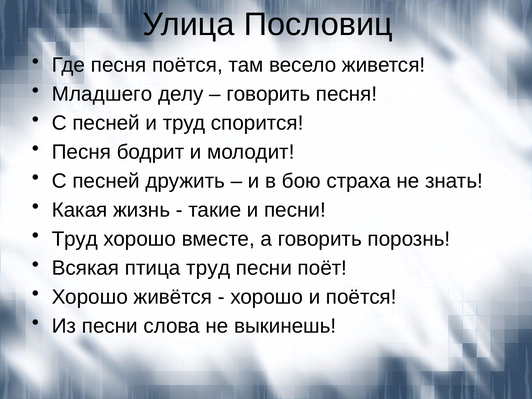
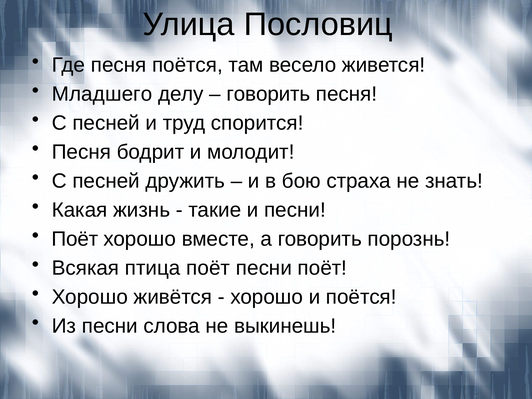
Труд at (75, 239): Труд -> Поёт
птица труд: труд -> поёт
